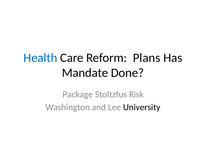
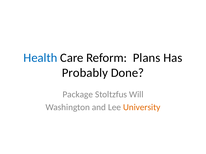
Mandate: Mandate -> Probably
Risk: Risk -> Will
University colour: black -> orange
